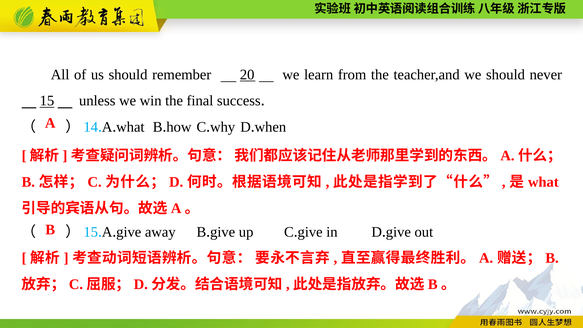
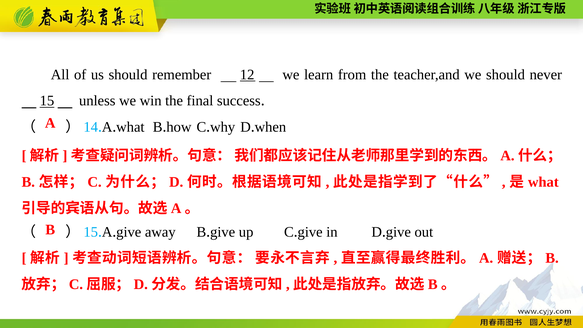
20: 20 -> 12
